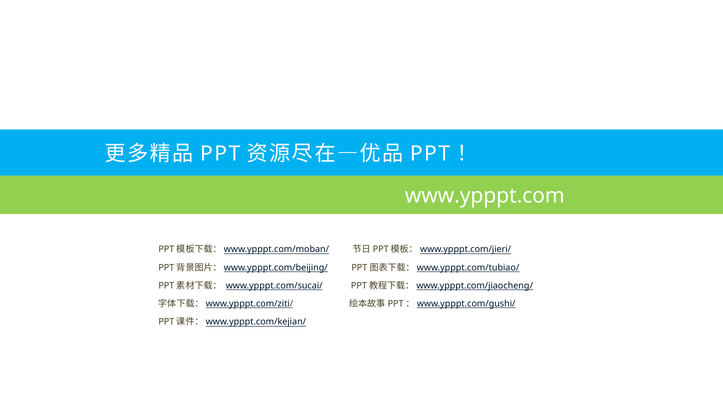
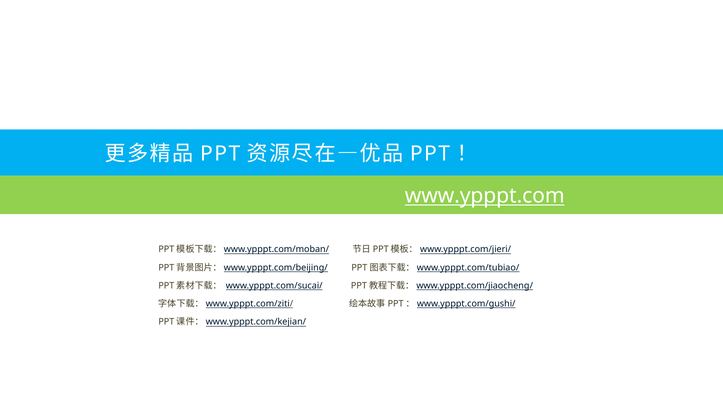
www.ypppt.com underline: none -> present
